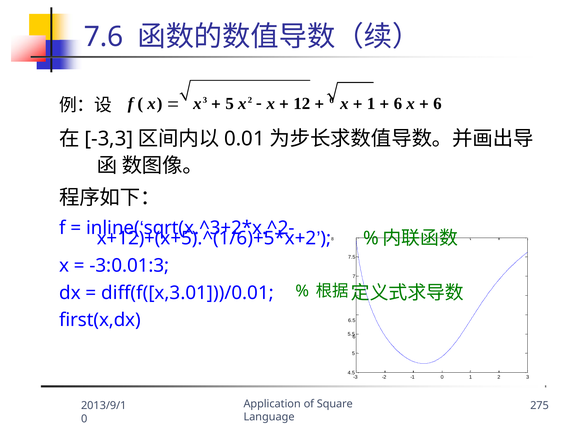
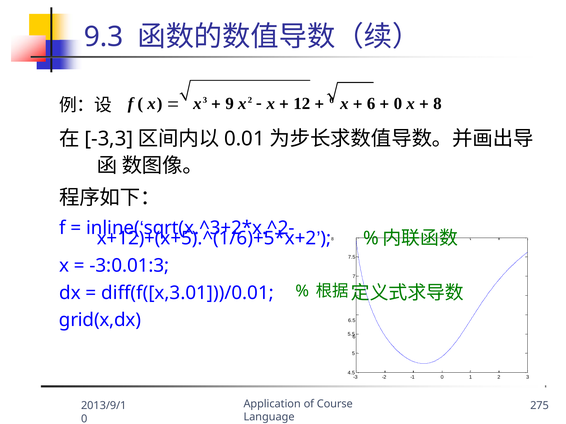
7.6: 7.6 -> 9.3
5 at (230, 104): 5 -> 9
1 at (371, 104): 1 -> 6
6 at (398, 104): 6 -> 0
6 at (437, 104): 6 -> 8
first(x,dx: first(x,dx -> grid(x,dx
Square: Square -> Course
